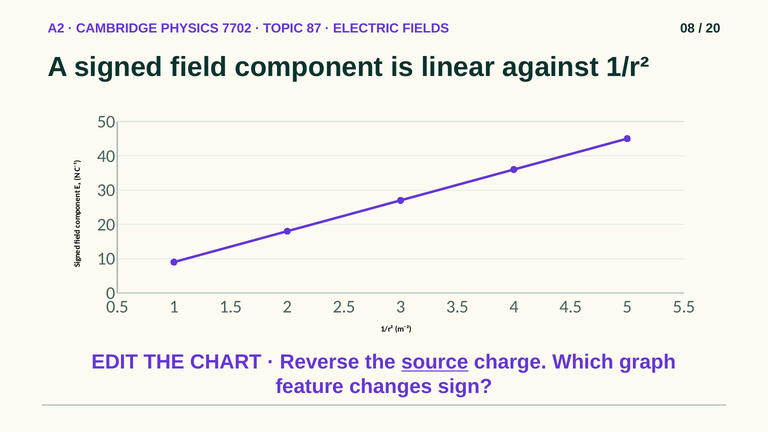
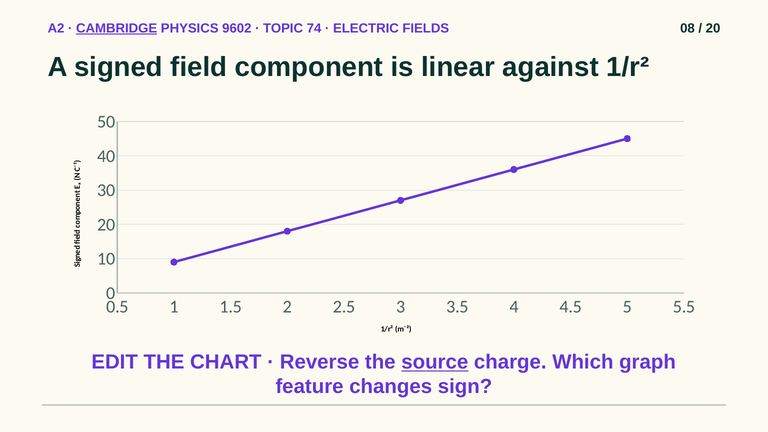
CAMBRIDGE underline: none -> present
7702: 7702 -> 9602
87: 87 -> 74
